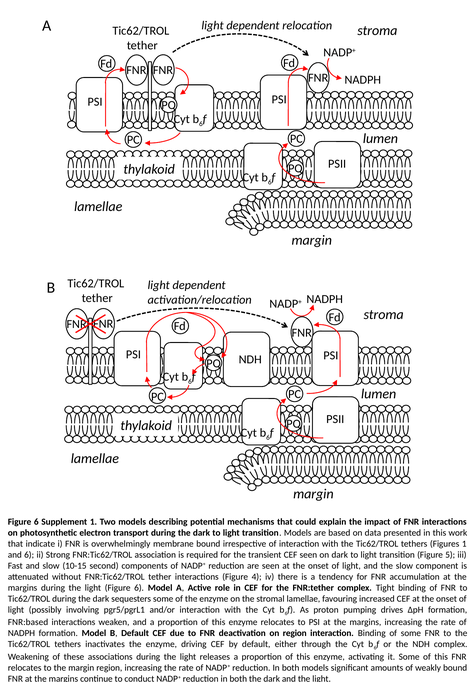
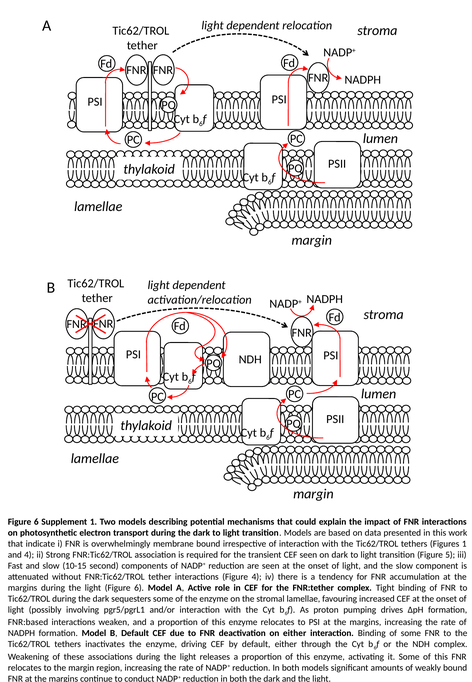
and 6: 6 -> 4
on region: region -> either
